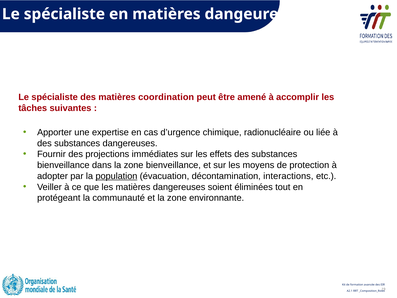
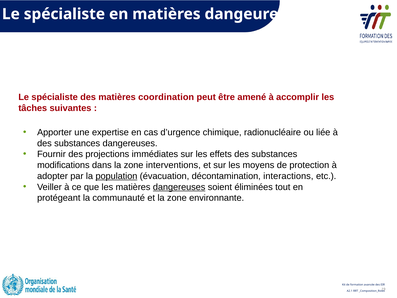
bienveillance at (63, 165): bienveillance -> modifications
zone bienveillance: bienveillance -> interventions
dangereuses at (179, 187) underline: none -> present
